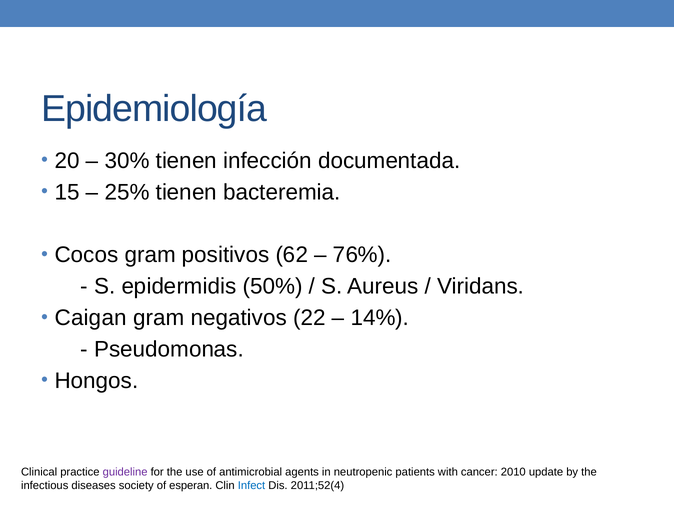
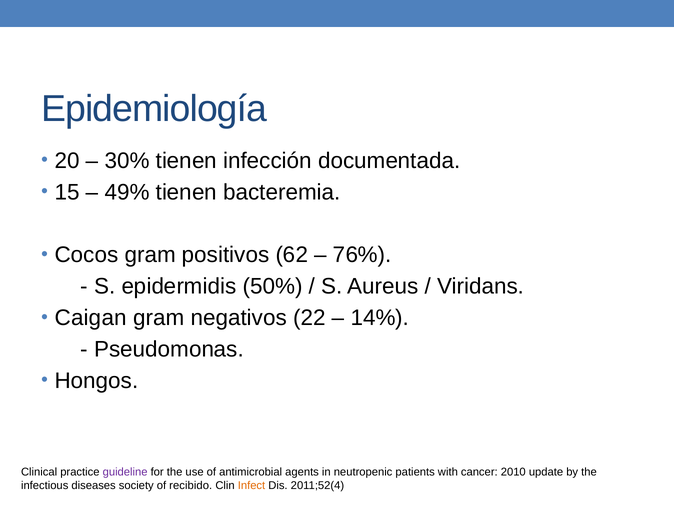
25%: 25% -> 49%
esperan: esperan -> recibido
Infect colour: blue -> orange
